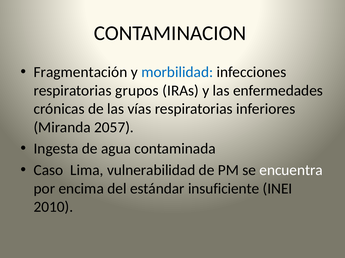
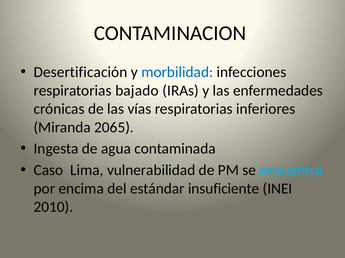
Fragmentación: Fragmentación -> Desertificación
grupos: grupos -> bajado
2057: 2057 -> 2065
encuentra colour: white -> light blue
